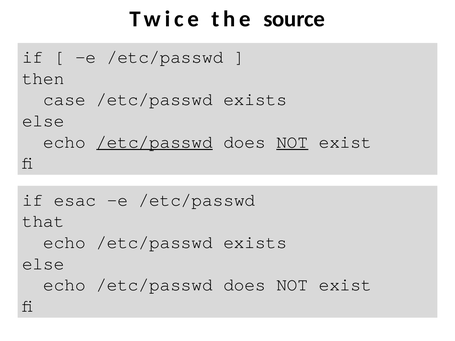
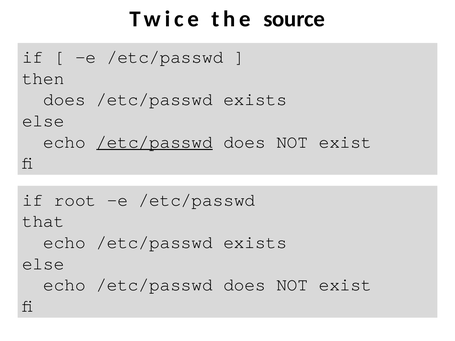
case at (64, 100): case -> does
NOT at (292, 142) underline: present -> none
esac: esac -> root
